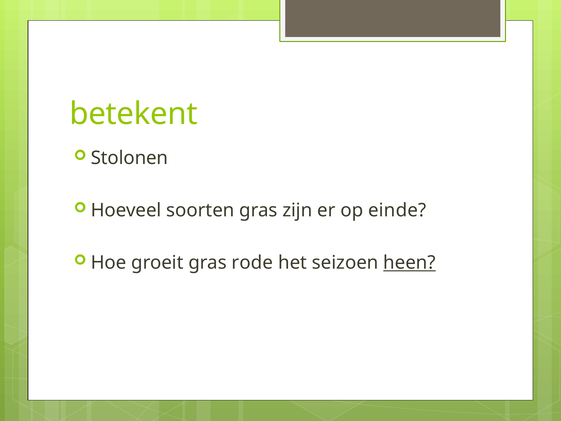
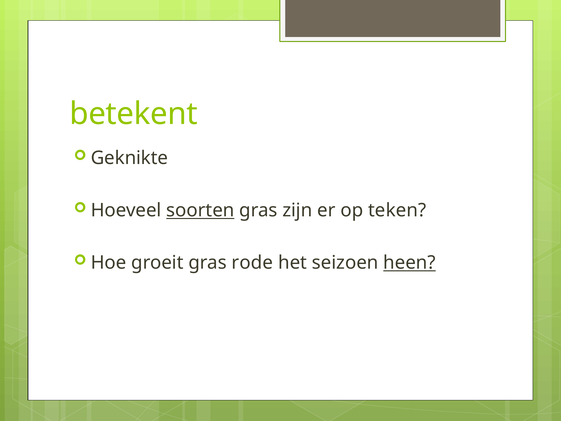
Stolonen: Stolonen -> Geknikte
soorten underline: none -> present
einde: einde -> teken
